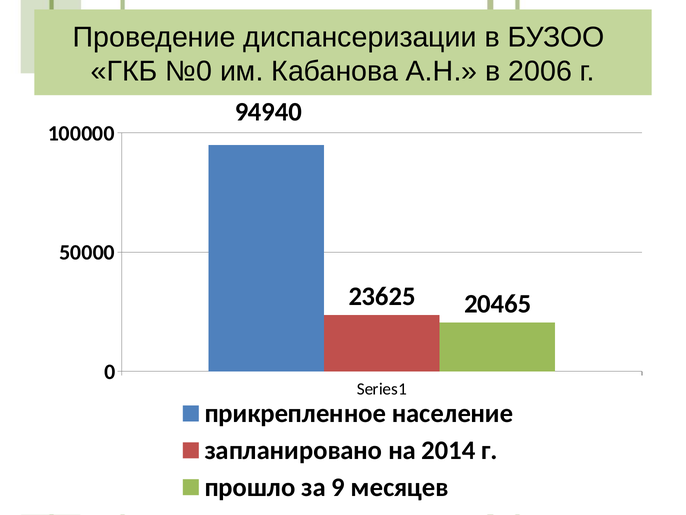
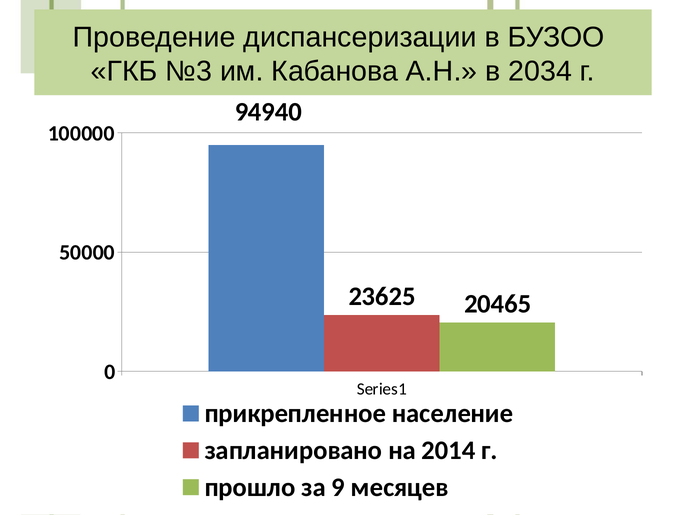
№0: №0 -> №3
2006: 2006 -> 2034
